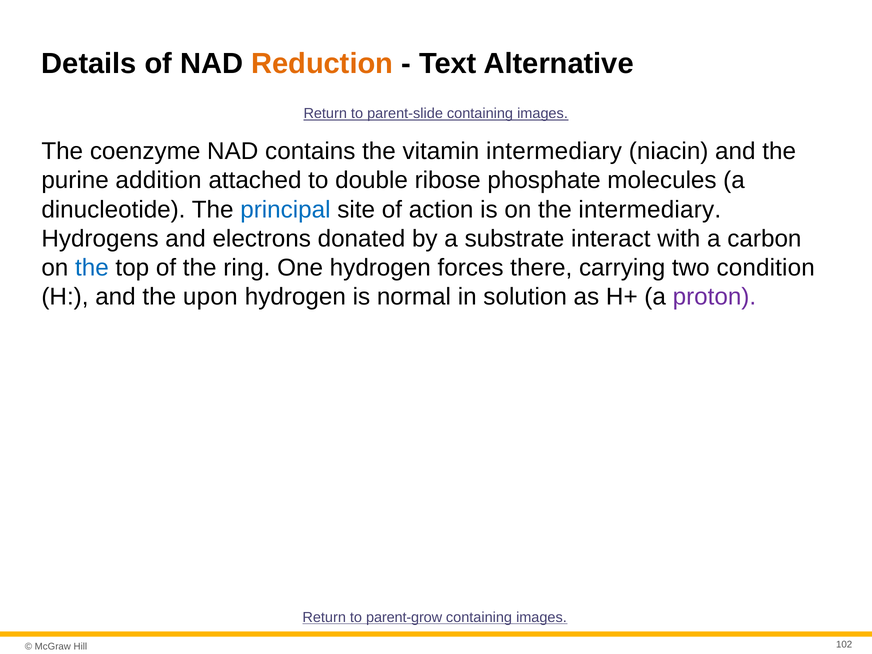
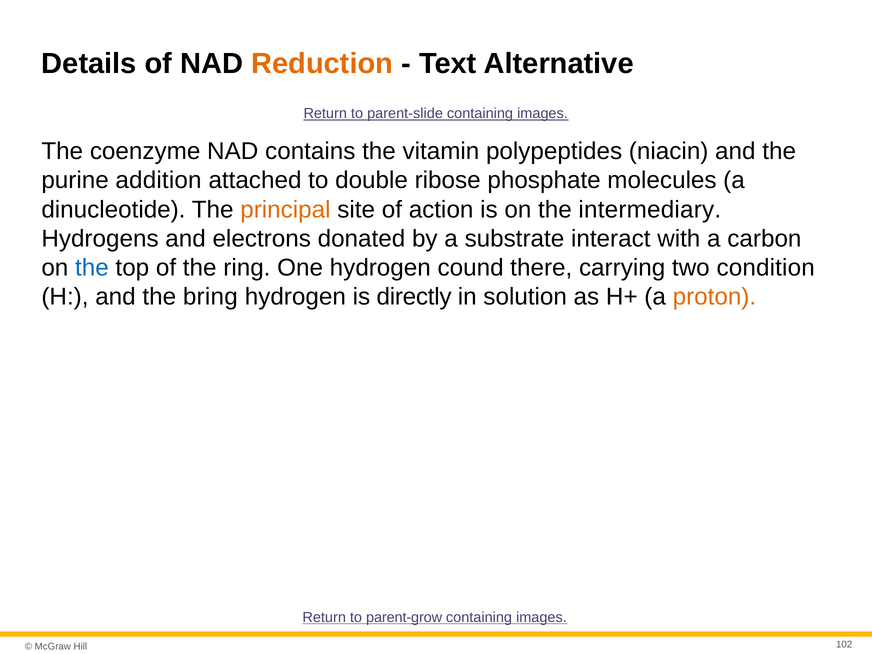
vitamin intermediary: intermediary -> polypeptides
principal colour: blue -> orange
forces: forces -> cound
upon: upon -> bring
normal: normal -> directly
proton colour: purple -> orange
